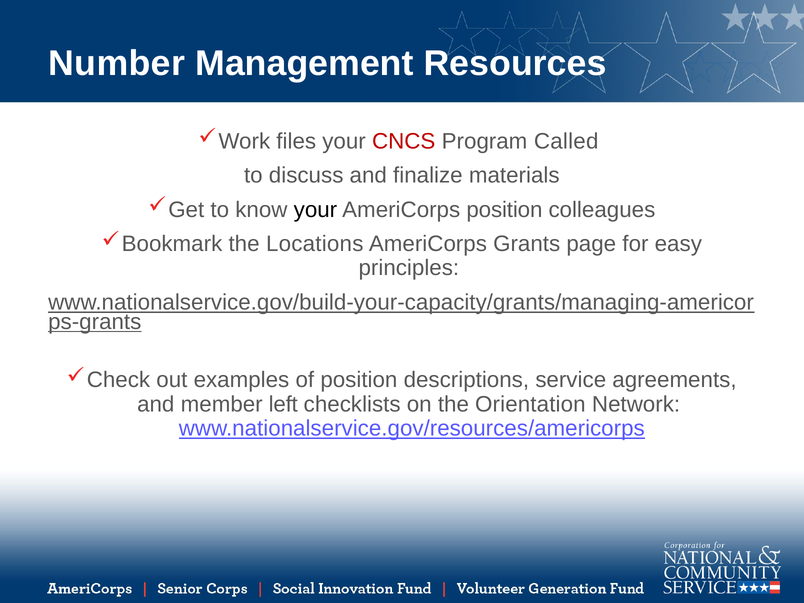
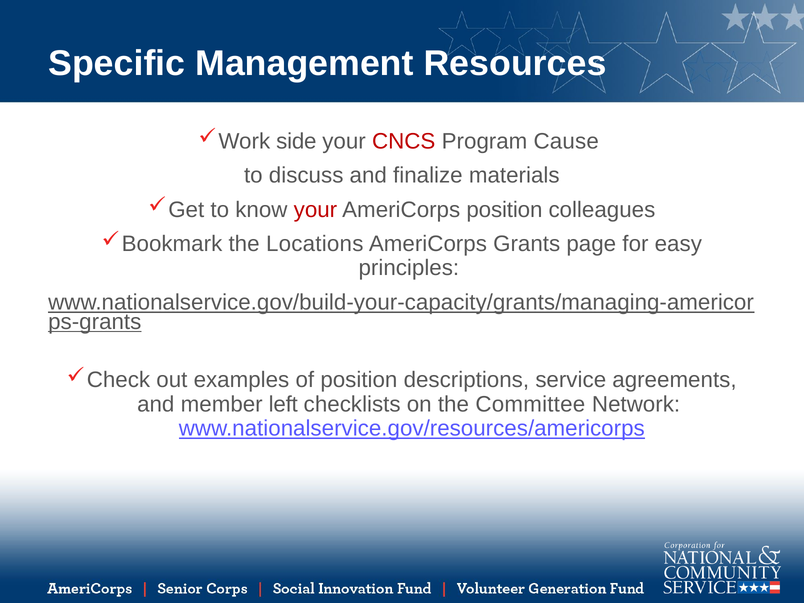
Number: Number -> Specific
files: files -> side
Called: Called -> Cause
your at (315, 210) colour: black -> red
Orientation: Orientation -> Committee
